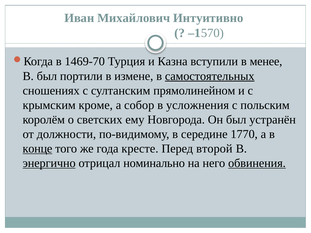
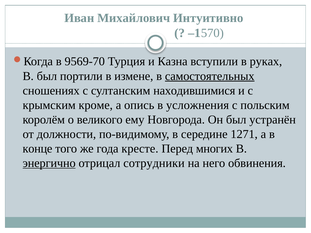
1469-70: 1469-70 -> 9569-70
менее: менее -> руках
прямолинейном: прямолинейном -> находившимися
собор: собор -> опись
светских: светских -> великого
1770: 1770 -> 1271
конце underline: present -> none
второй: второй -> многих
номинально: номинально -> сотрудники
обвинения underline: present -> none
